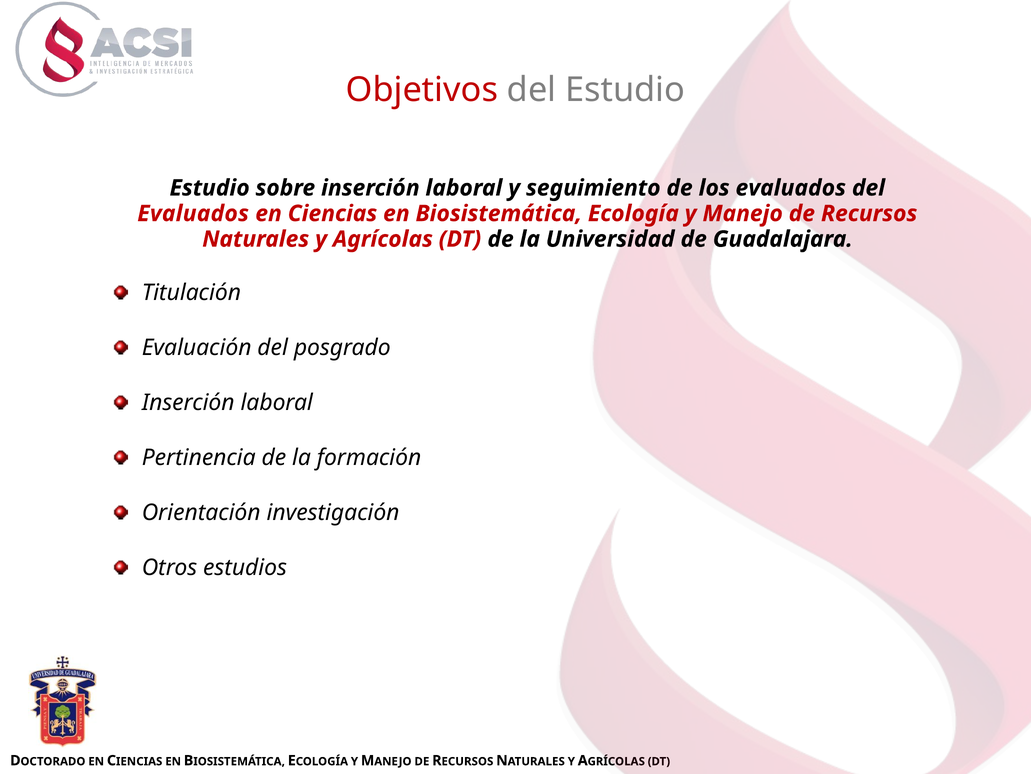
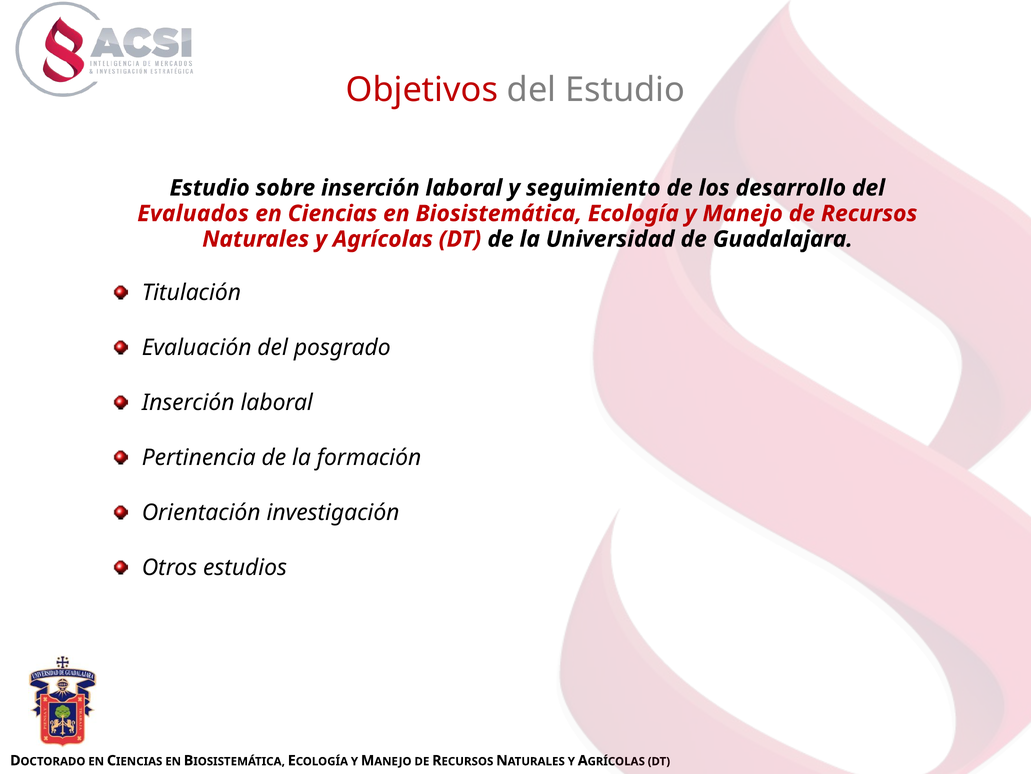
los evaluados: evaluados -> desarrollo
